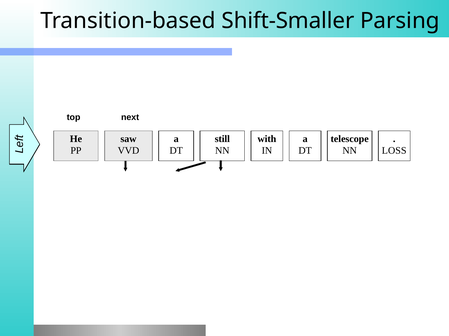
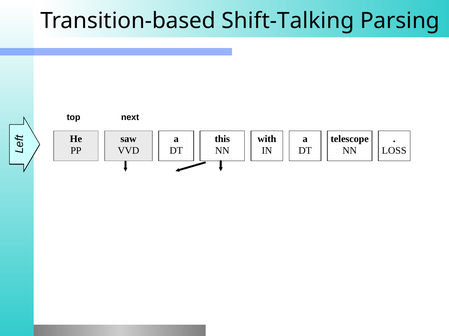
Shift-Smaller: Shift-Smaller -> Shift-Talking
still: still -> this
